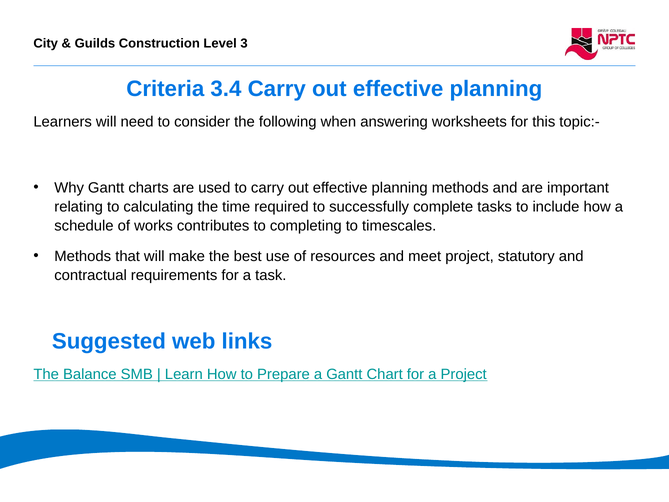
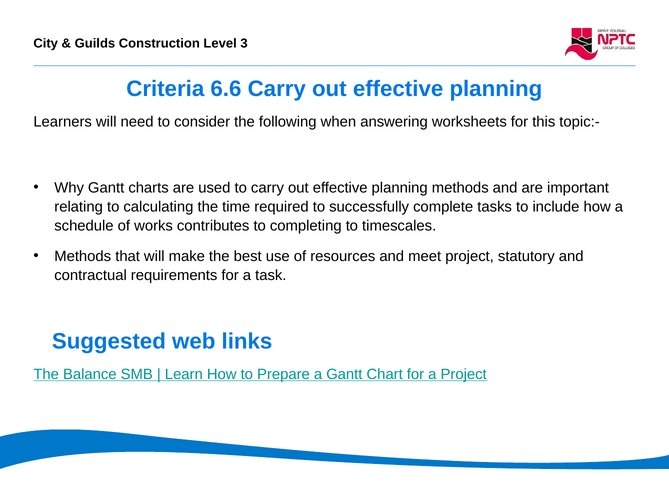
3.4: 3.4 -> 6.6
